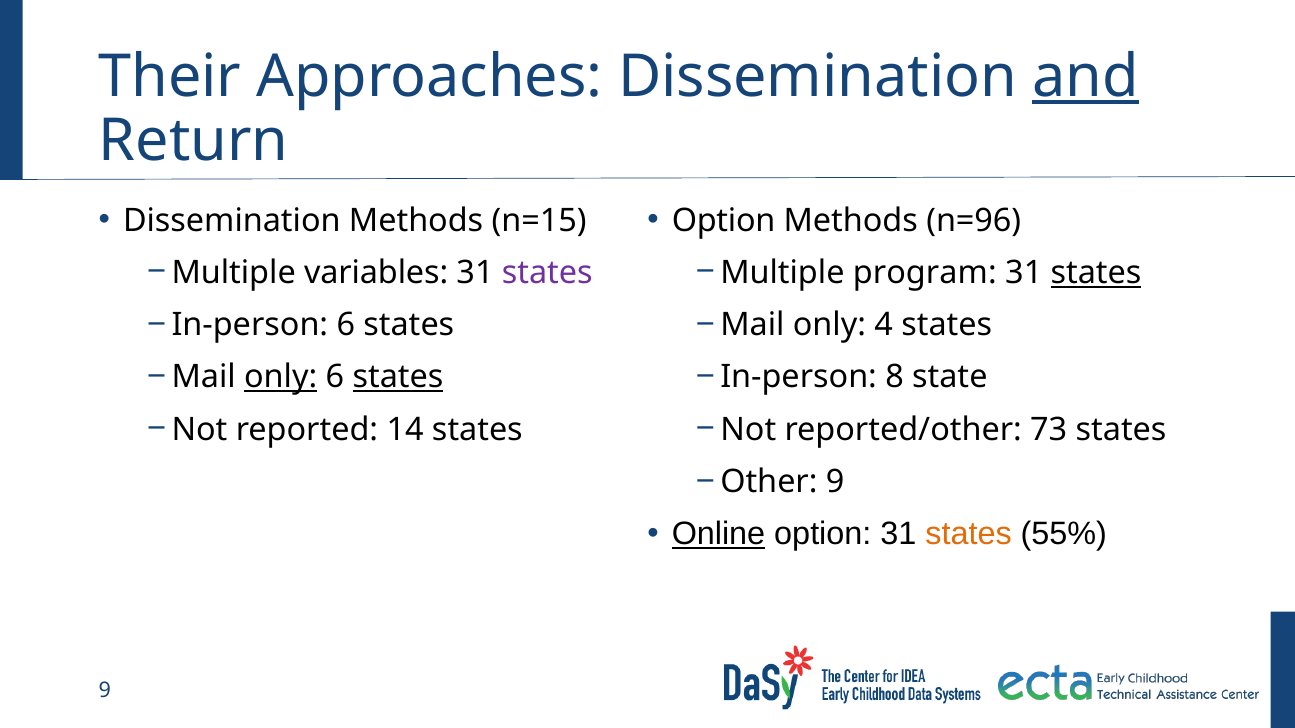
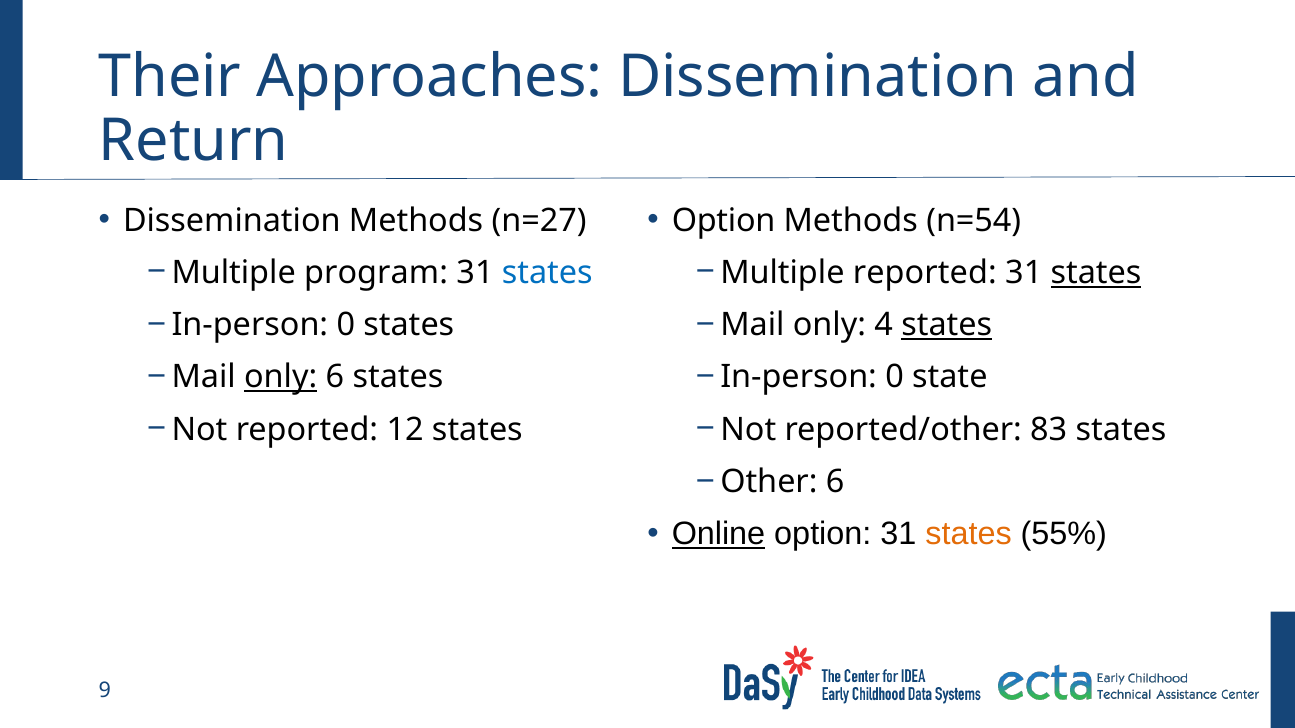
and underline: present -> none
n=15: n=15 -> n=27
n=96: n=96 -> n=54
variables: variables -> program
states at (547, 273) colour: purple -> blue
program at (925, 273): program -> reported
6 at (346, 325): 6 -> 0
states at (947, 325) underline: none -> present
states at (398, 378) underline: present -> none
8 at (895, 378): 8 -> 0
14: 14 -> 12
73: 73 -> 83
9 at (835, 482): 9 -> 6
